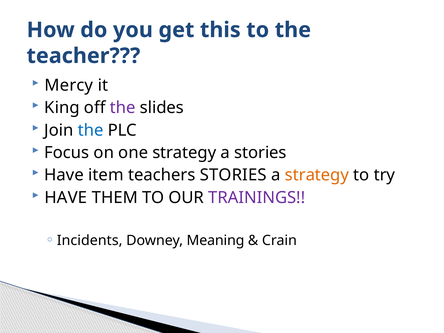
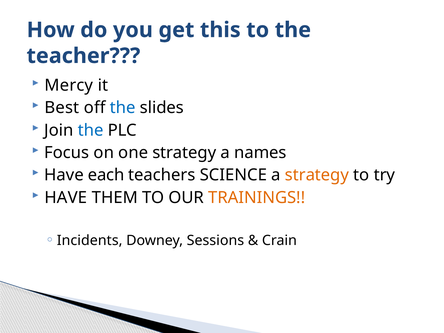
King: King -> Best
the at (123, 108) colour: purple -> blue
a stories: stories -> names
item: item -> each
teachers STORIES: STORIES -> SCIENCE
TRAININGS colour: purple -> orange
Meaning: Meaning -> Sessions
